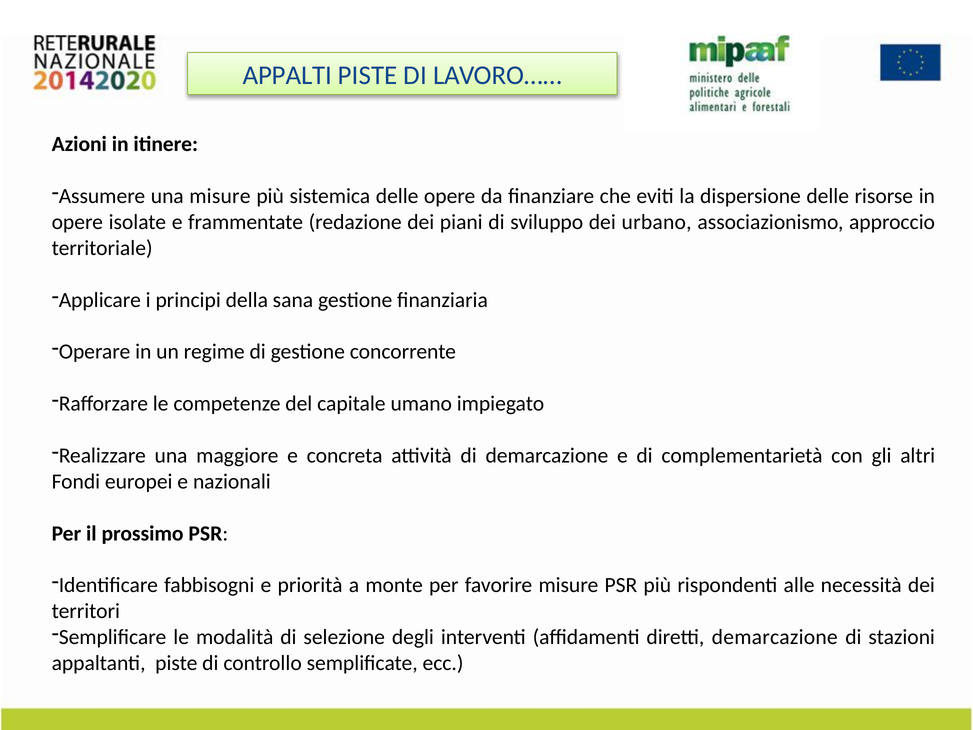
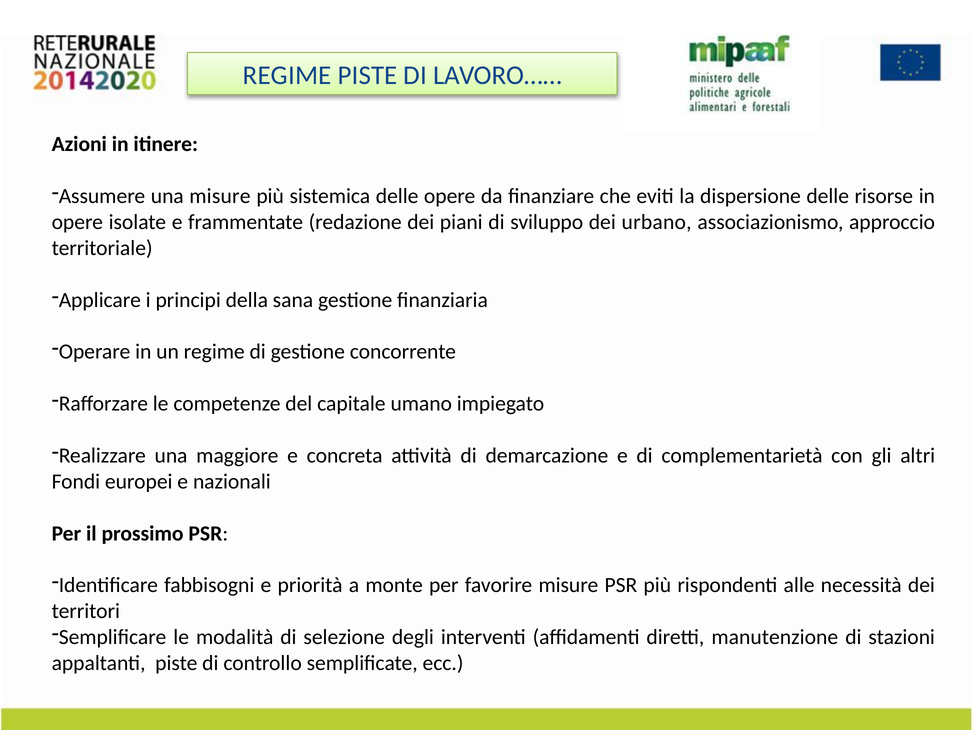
APPALTI at (287, 76): APPALTI -> REGIME
diretti demarcazione: demarcazione -> manutenzione
